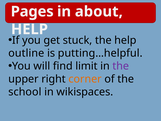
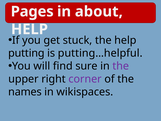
outline: outline -> putting
limit: limit -> sure
corner colour: orange -> purple
school: school -> names
